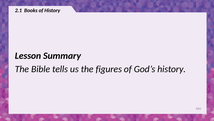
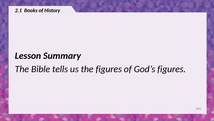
God’s history: history -> figures
